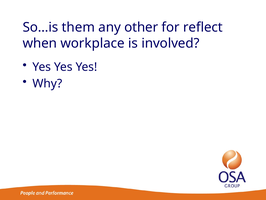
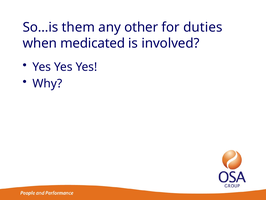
reflect: reflect -> duties
workplace: workplace -> medicated
